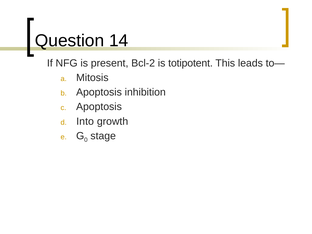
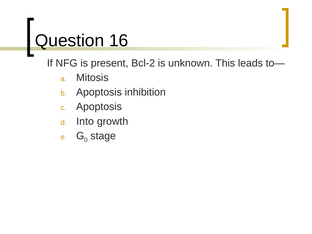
14: 14 -> 16
totipotent: totipotent -> unknown
